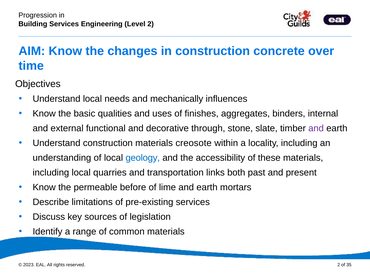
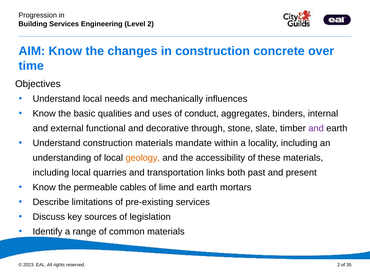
finishes: finishes -> conduct
creosote: creosote -> mandate
geology colour: blue -> orange
before: before -> cables
